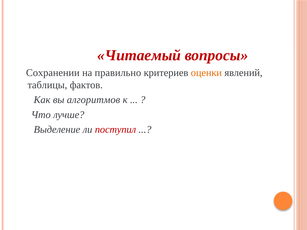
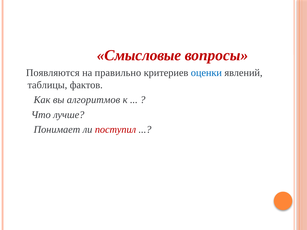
Читаемый: Читаемый -> Смысловые
Сохранении: Сохранении -> Появляются
оценки colour: orange -> blue
Выделение: Выделение -> Понимает
